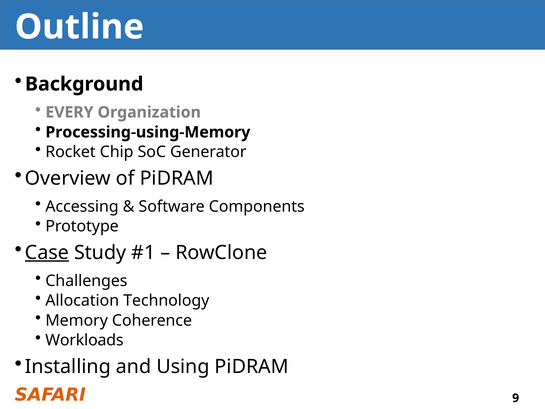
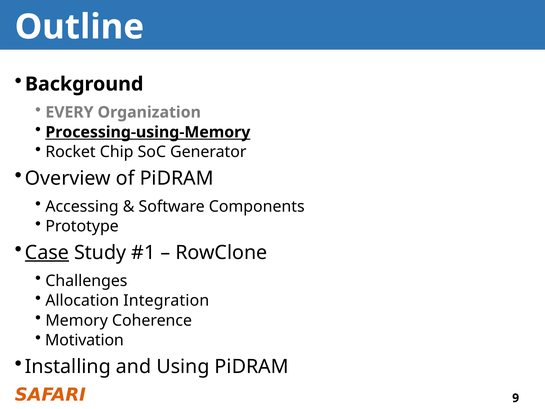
Processing-using-Memory underline: none -> present
Technology: Technology -> Integration
Workloads: Workloads -> Motivation
